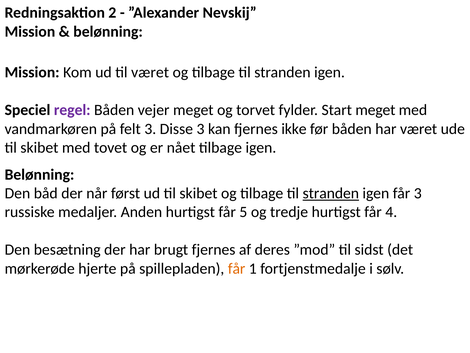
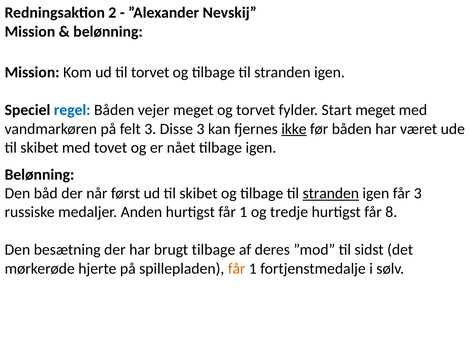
til været: været -> torvet
regel colour: purple -> blue
ikke underline: none -> present
hurtigst får 5: 5 -> 1
4: 4 -> 8
brugt fjernes: fjernes -> tilbage
